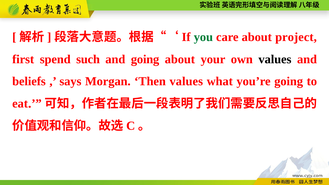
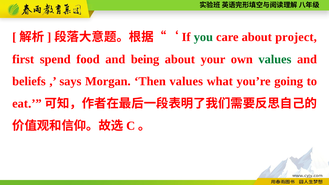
such: such -> food
and going: going -> being
values at (275, 59) colour: black -> green
